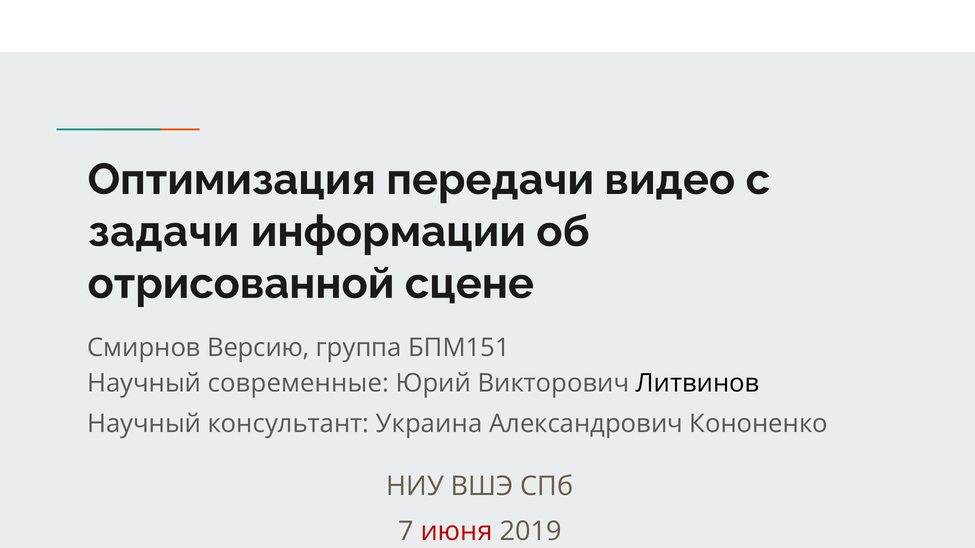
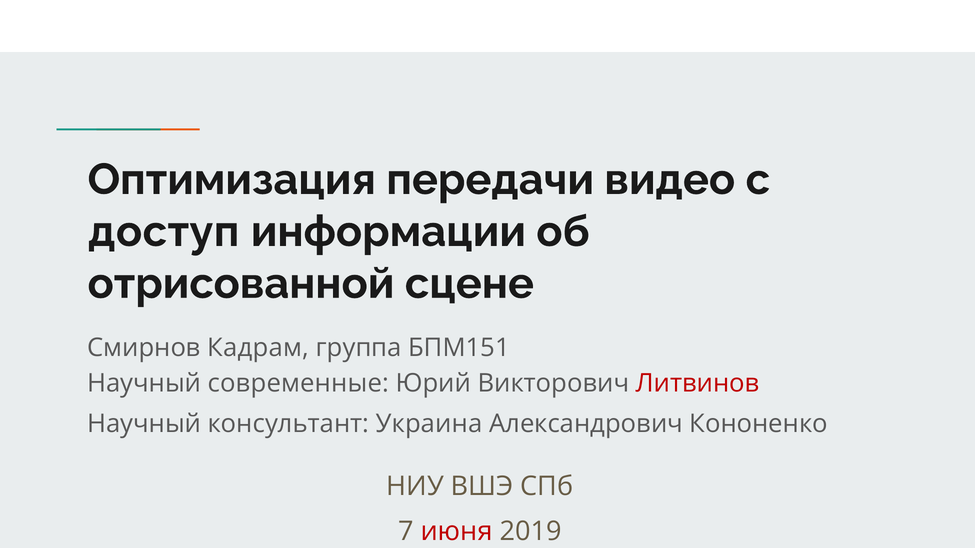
задачи: задачи -> доступ
Версию: Версию -> Кадрам
Литвинов colour: black -> red
